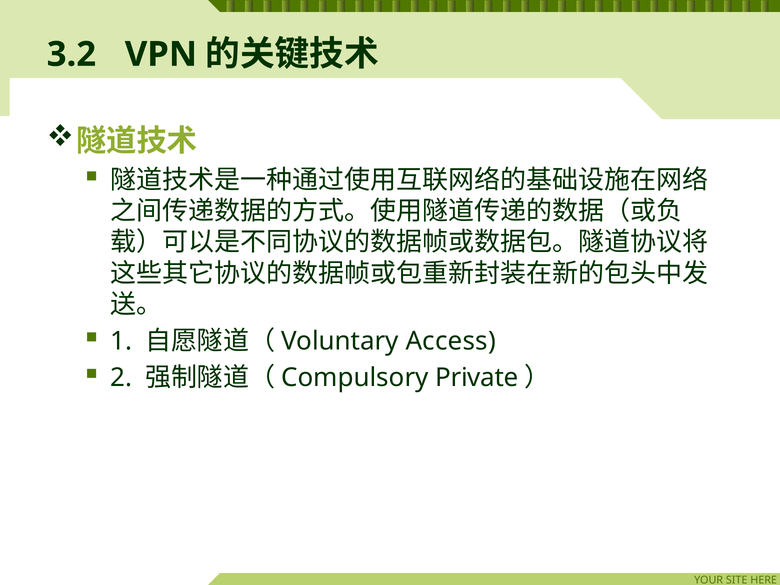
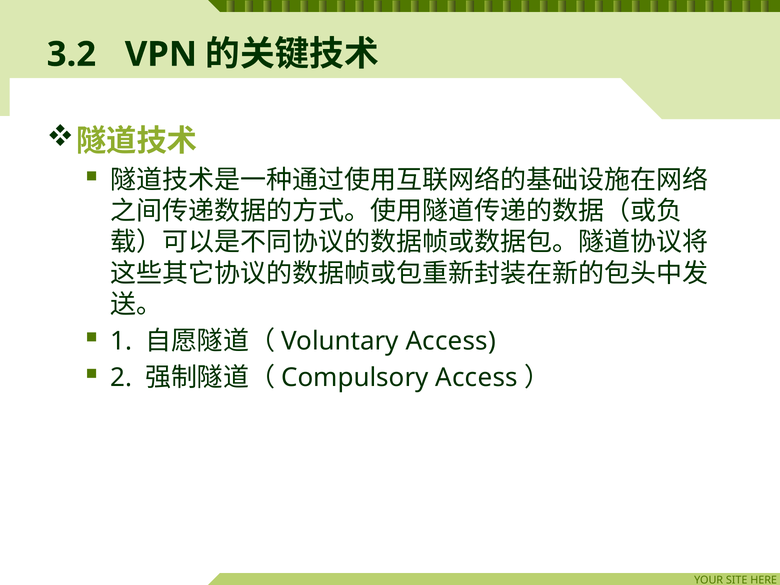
Private at (477, 378): Private -> Access
